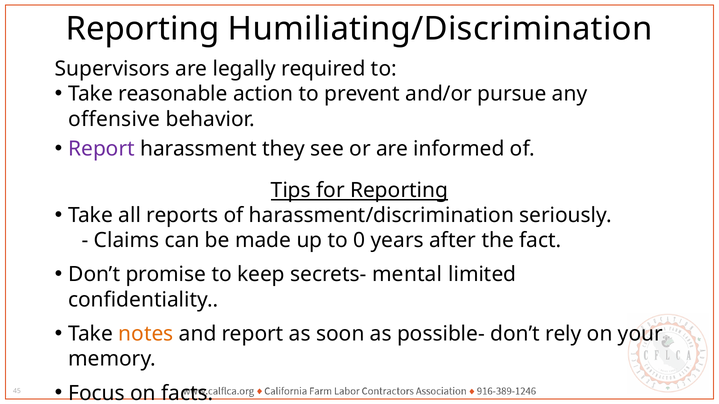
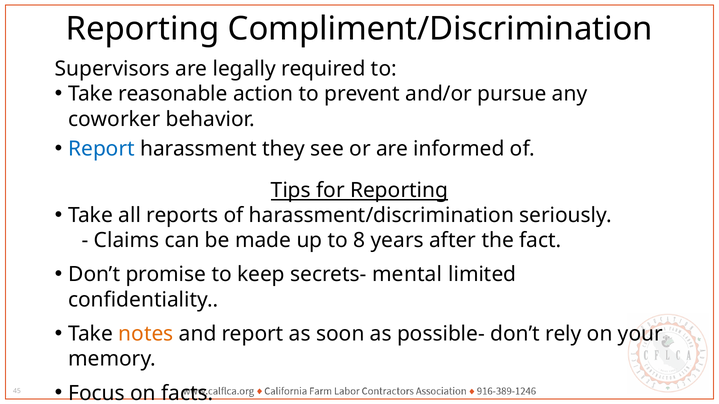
Humiliating/Discrimination: Humiliating/Discrimination -> Compliment/Discrimination
offensive: offensive -> coworker
Report at (102, 149) colour: purple -> blue
0: 0 -> 8
